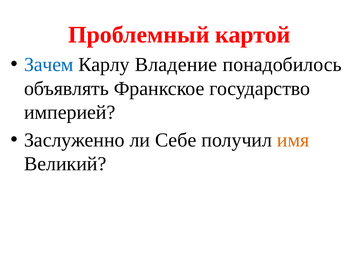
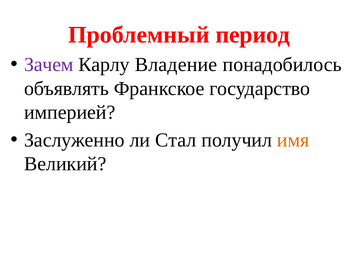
картой: картой -> период
Зачем colour: blue -> purple
Себе: Себе -> Стал
